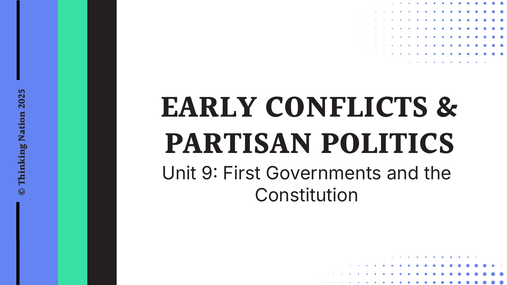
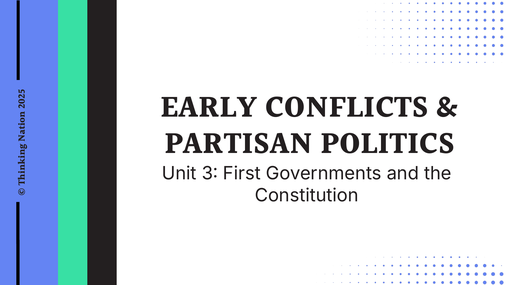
9: 9 -> 3
